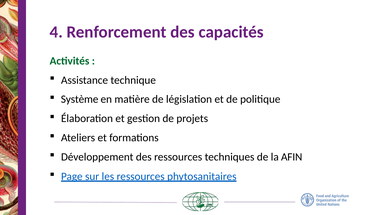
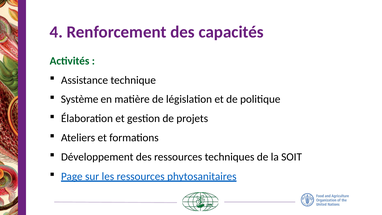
AFIN: AFIN -> SOIT
